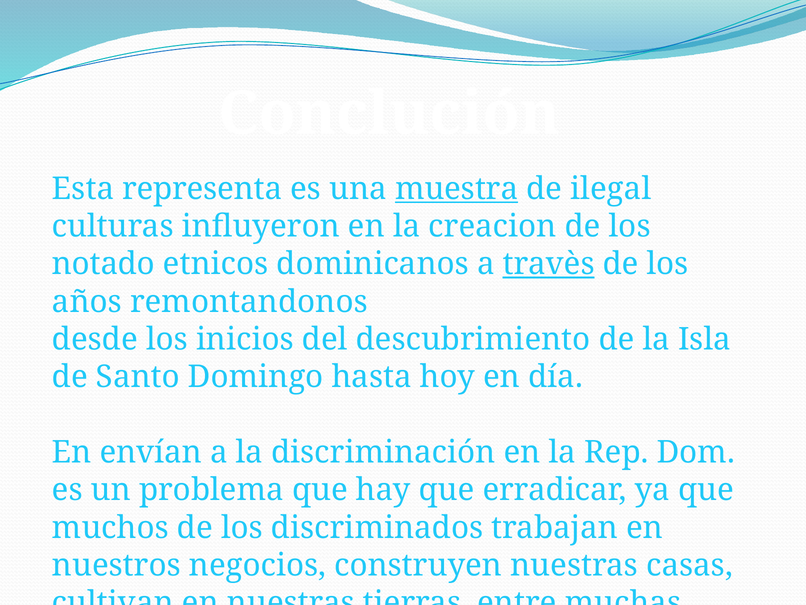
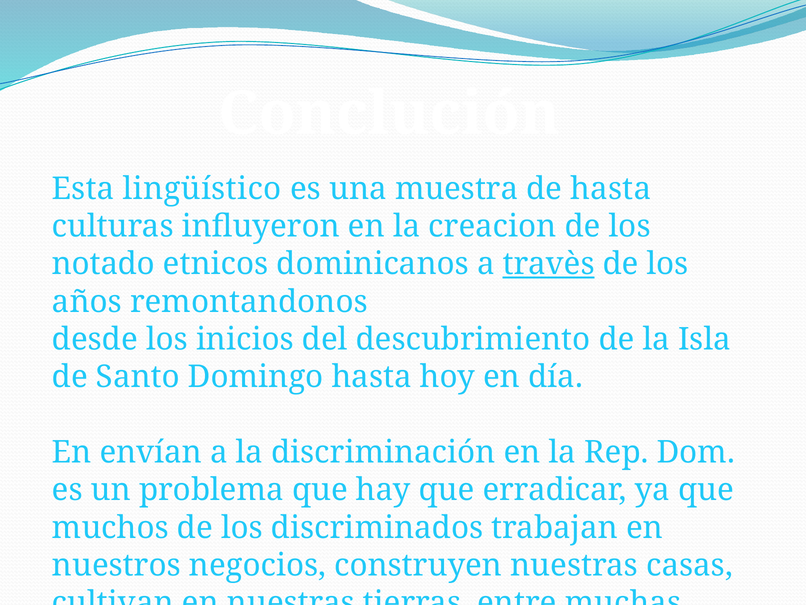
representa: representa -> lingüístico
muestra underline: present -> none
de ilegal: ilegal -> hasta
